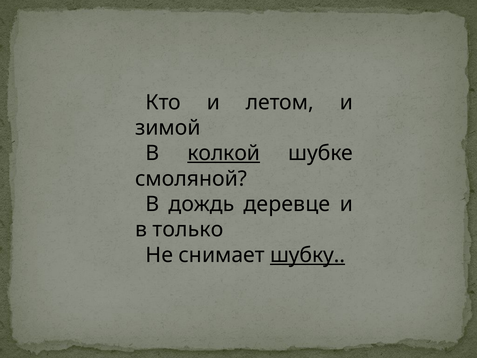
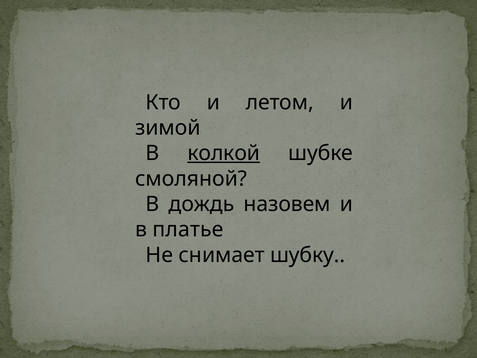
деревце: деревце -> назовем
только: только -> платье
шубку underline: present -> none
